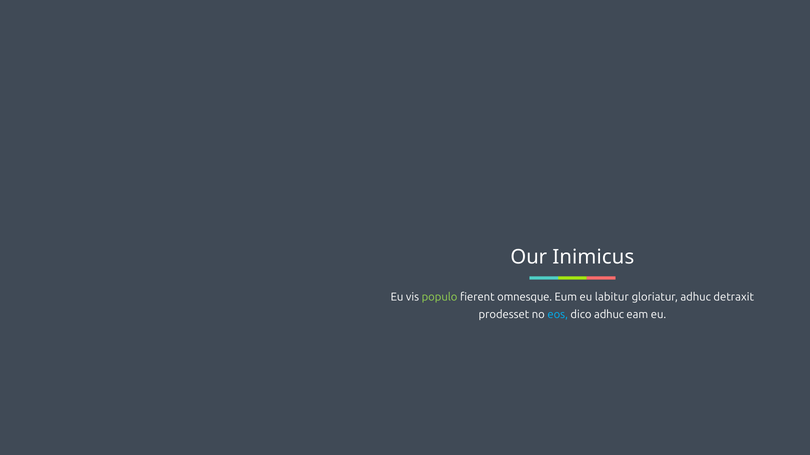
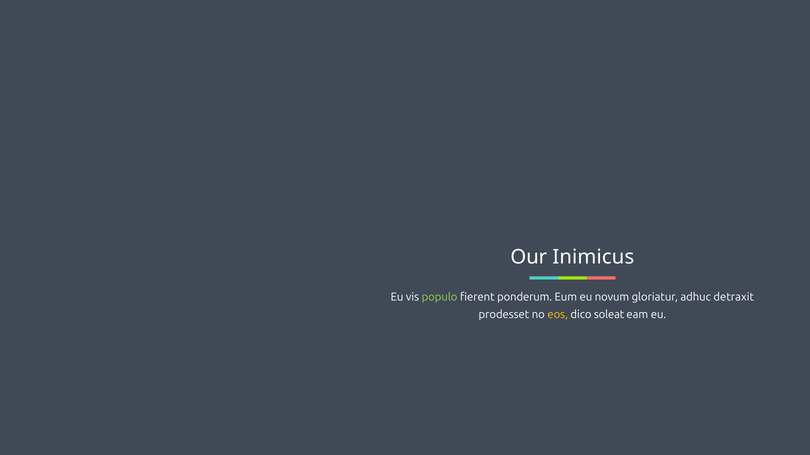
omnesque: omnesque -> ponderum
labitur: labitur -> novum
eos colour: light blue -> yellow
dico adhuc: adhuc -> soleat
